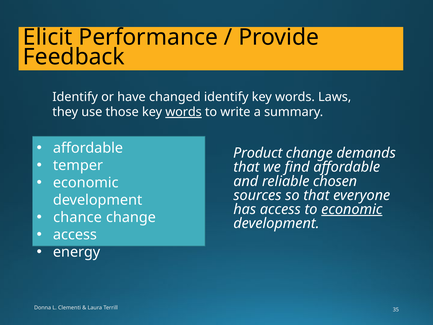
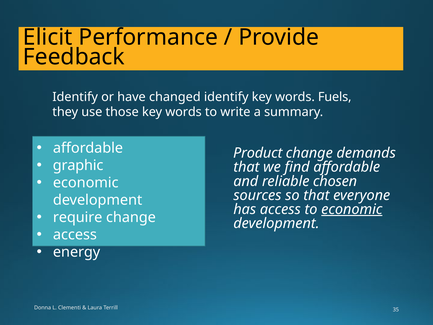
Laws: Laws -> Fuels
words at (184, 112) underline: present -> none
temper: temper -> graphic
chance: chance -> require
